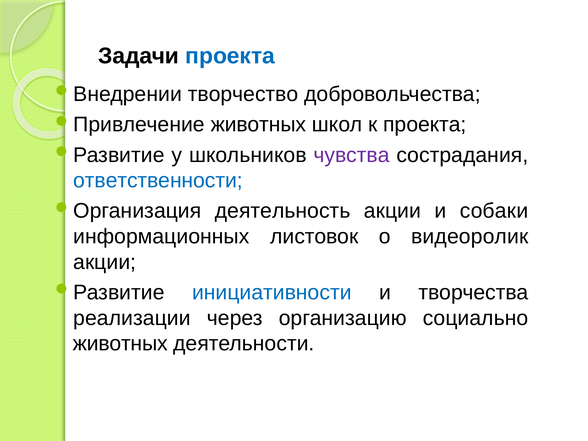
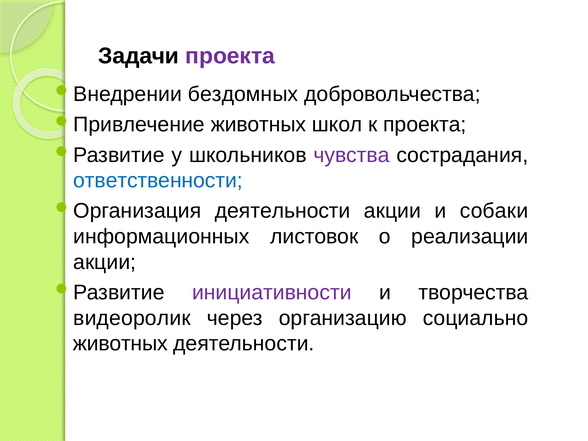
проекта at (230, 56) colour: blue -> purple
творчество: творчество -> бездомных
деятельность at (283, 211): деятельность -> деятельности
видеоролик: видеоролик -> реализации
инициативности colour: blue -> purple
реализации: реализации -> видеоролик
